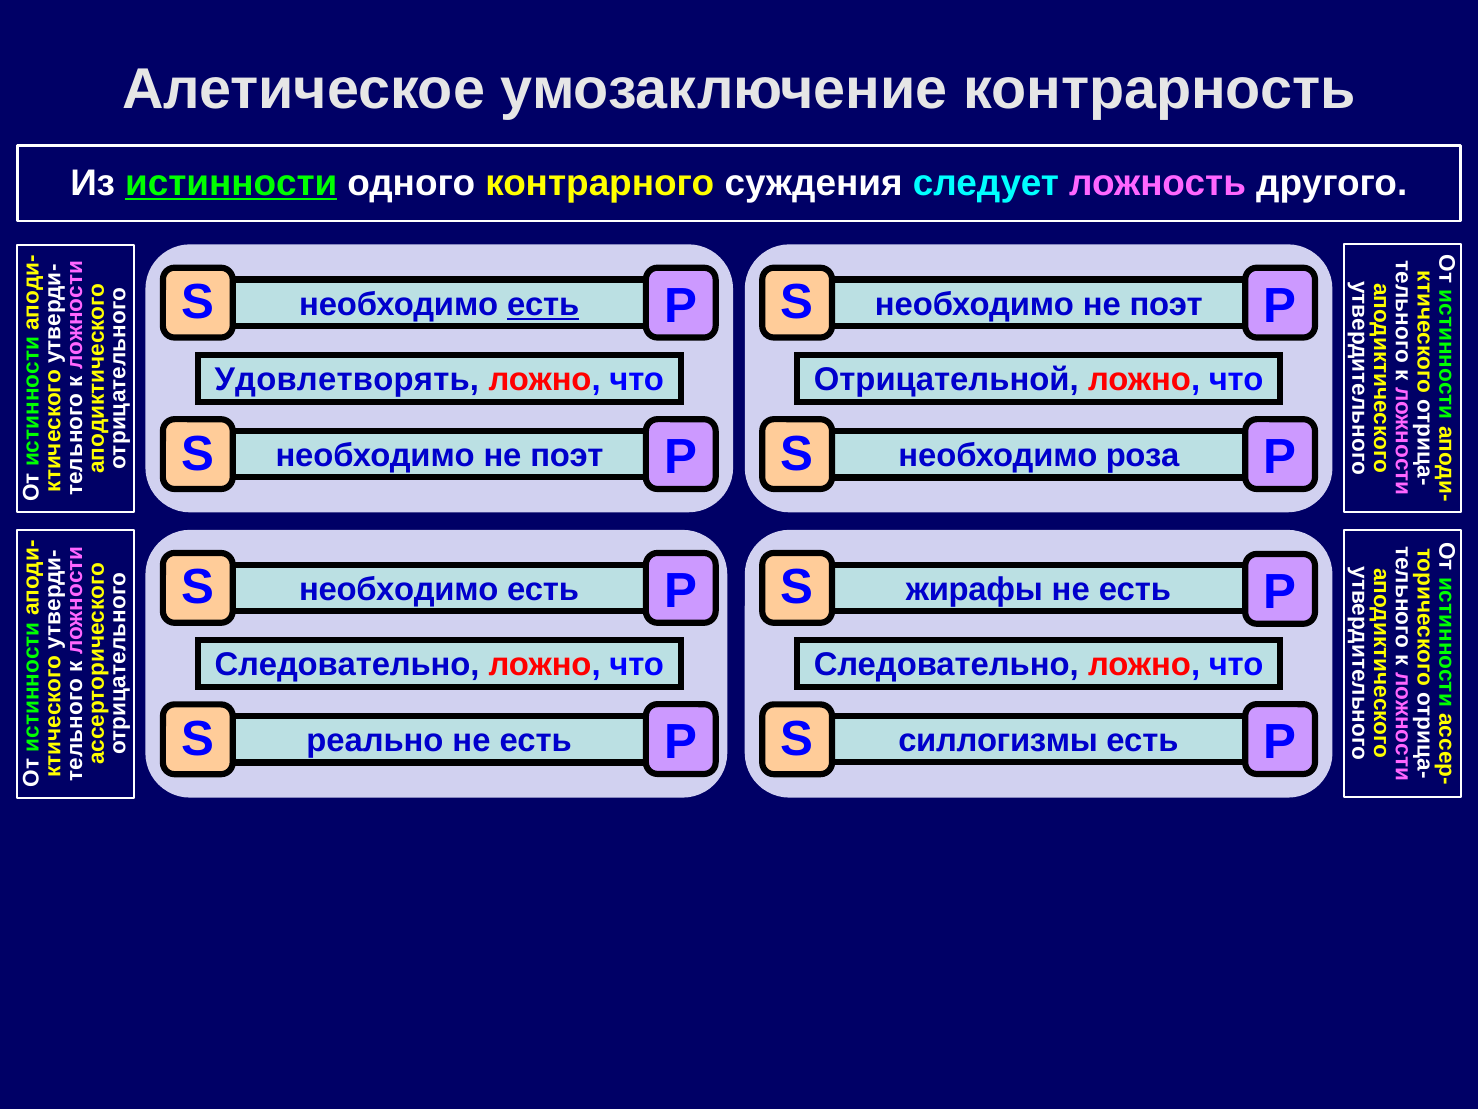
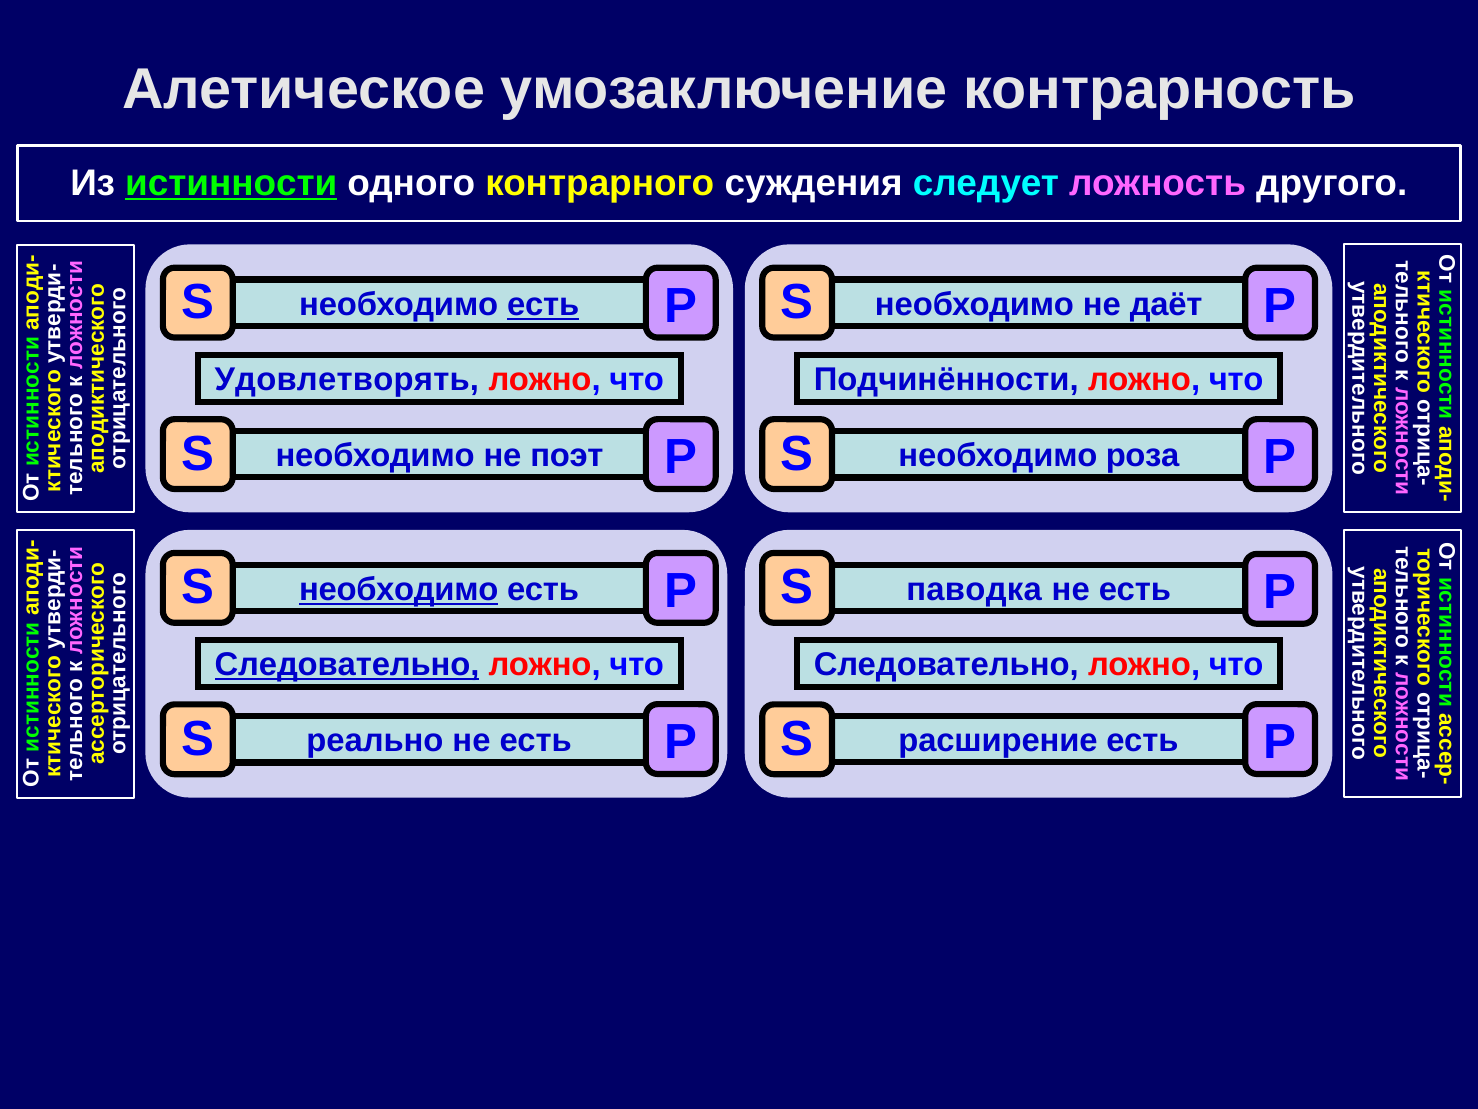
поэт at (1166, 304): поэт -> даёт
Отрицательной: Отрицательной -> Подчинённости
необходимо at (399, 589) underline: none -> present
жирафы: жирафы -> паводка
Следовательно at (347, 665) underline: none -> present
силлогизмы: силлогизмы -> расширение
